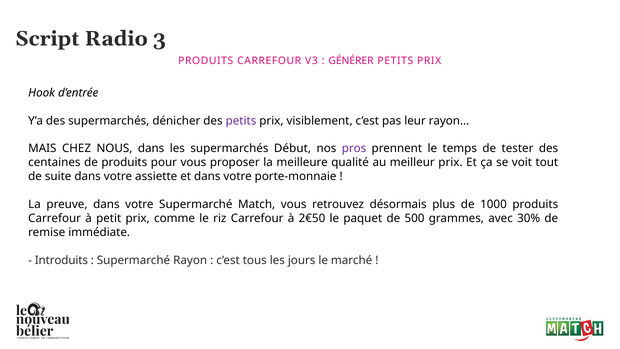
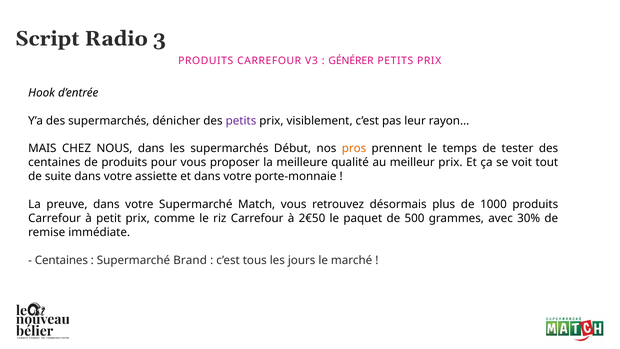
pros colour: purple -> orange
Introduits at (61, 260): Introduits -> Centaines
Rayon: Rayon -> Brand
